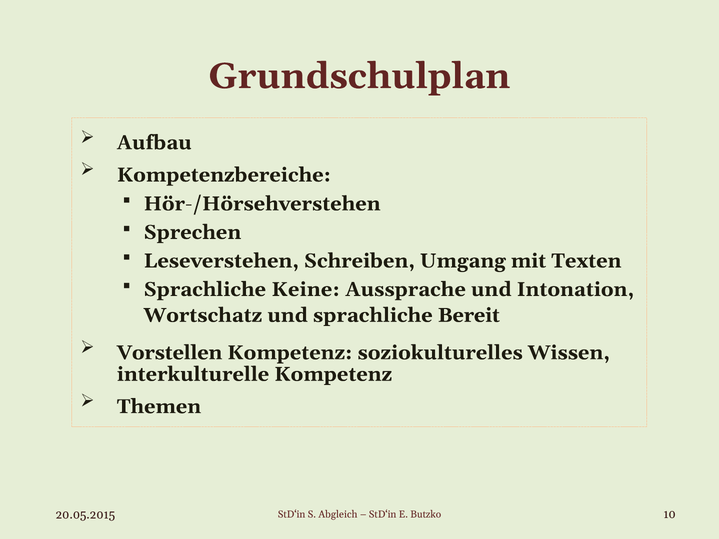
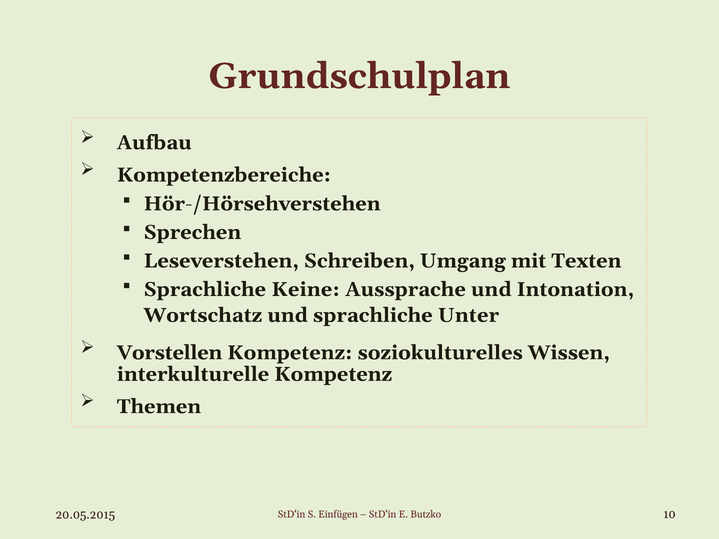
Bereit: Bereit -> Unter
Abgleich: Abgleich -> Einfügen
